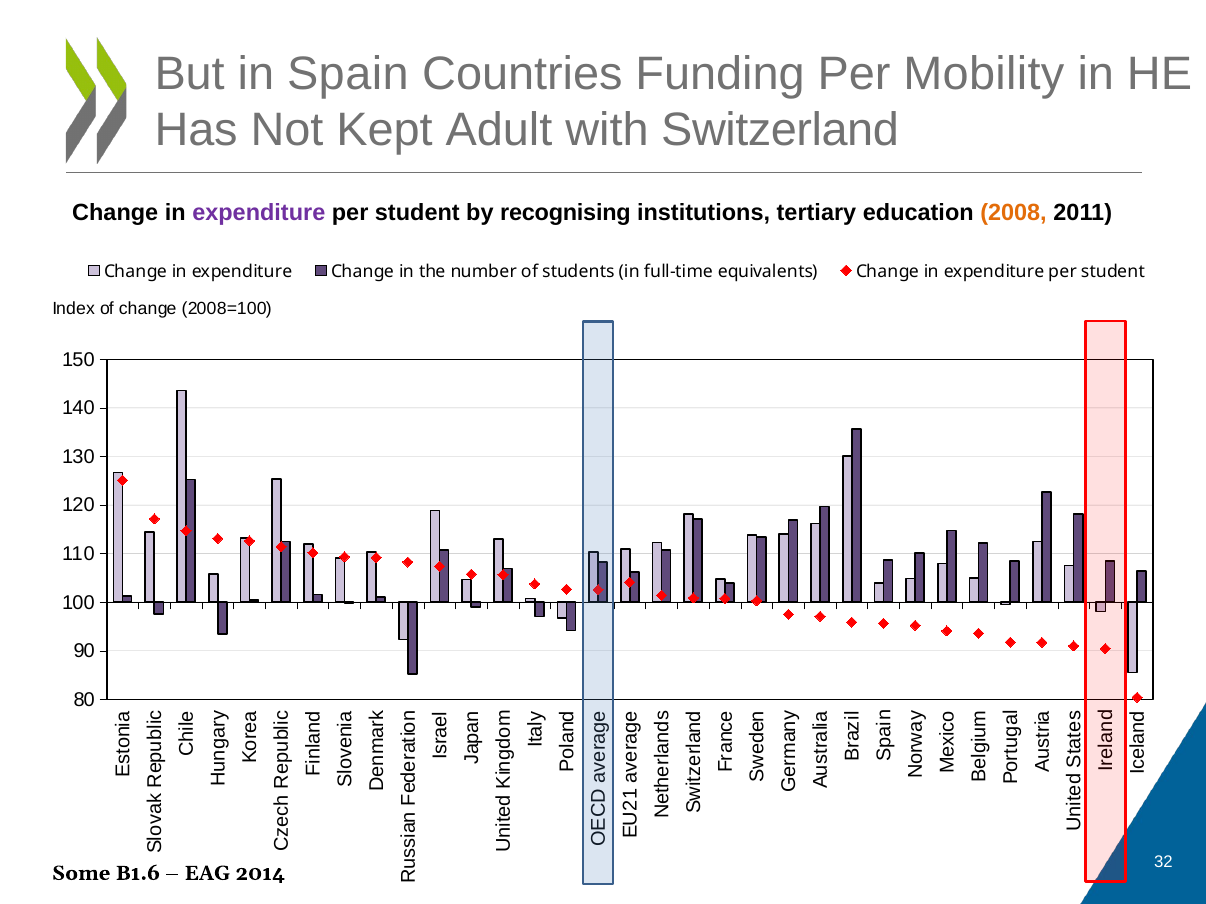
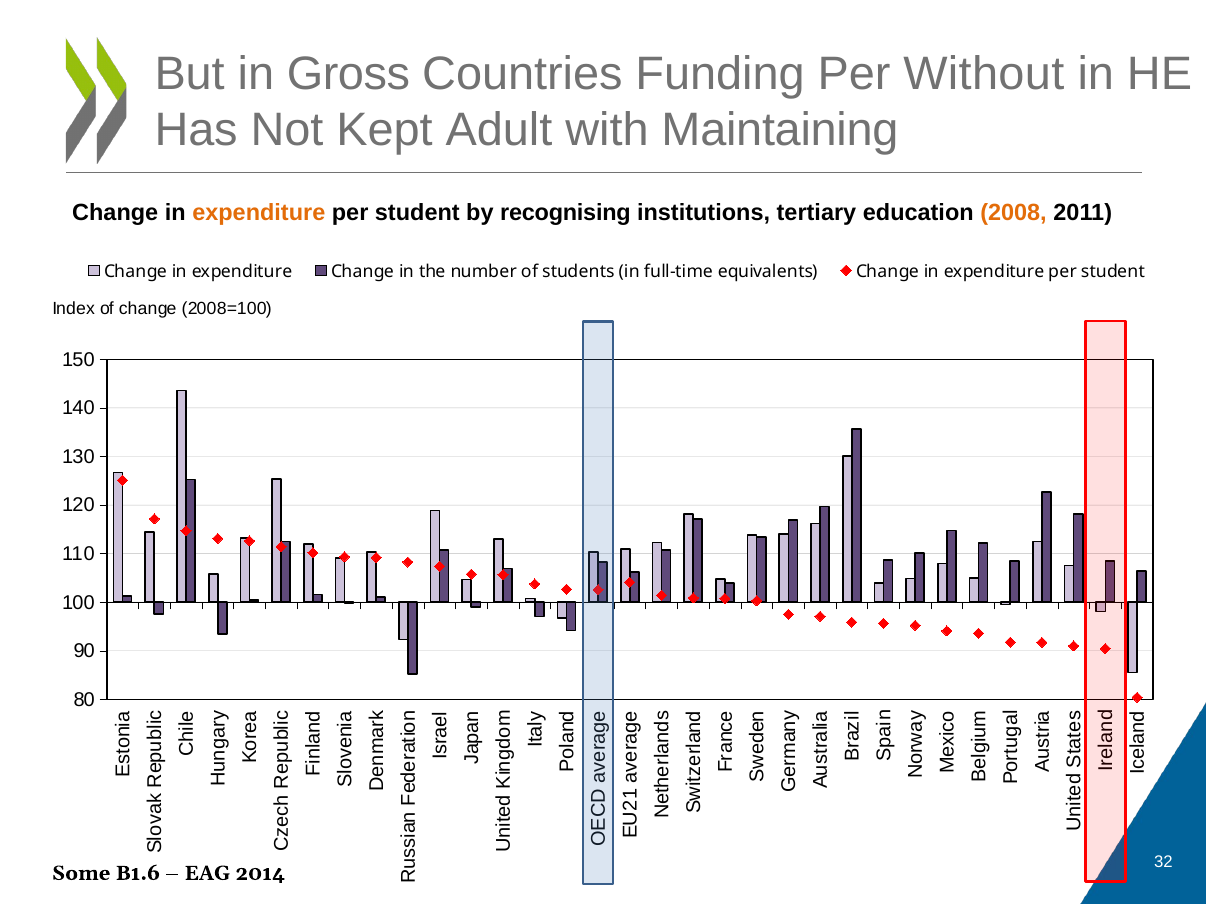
Spain: Spain -> Gross
Mobility: Mobility -> Without
Switzerland: Switzerland -> Maintaining
expenditure at (259, 213) colour: purple -> orange
